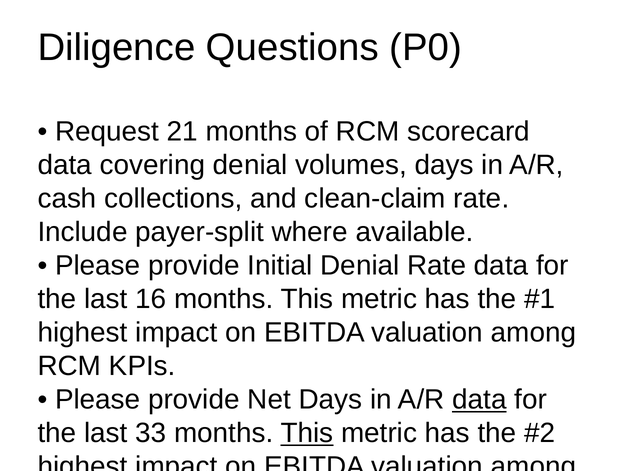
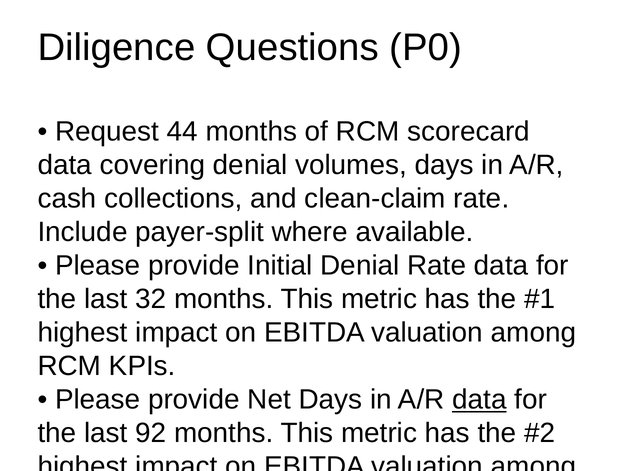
21: 21 -> 44
16: 16 -> 32
33: 33 -> 92
This at (307, 433) underline: present -> none
